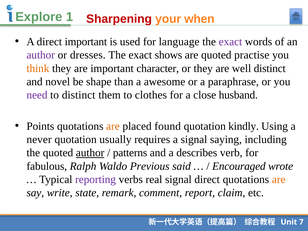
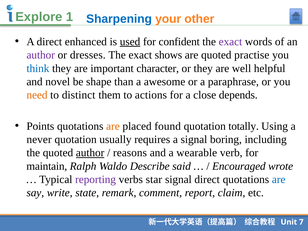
Sharpening colour: red -> blue
when: when -> other
direct important: important -> enhanced
used underline: none -> present
language: language -> confident
think colour: orange -> blue
well distinct: distinct -> helpful
need colour: purple -> orange
clothes: clothes -> actions
husband: husband -> depends
kindly: kindly -> totally
saying: saying -> boring
patterns: patterns -> reasons
describes: describes -> wearable
fabulous: fabulous -> maintain
Previous: Previous -> Describe
real: real -> star
are at (279, 179) colour: orange -> blue
